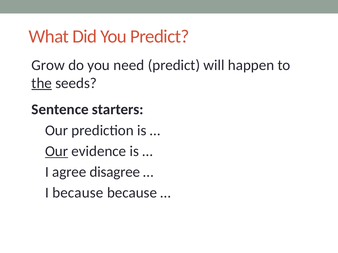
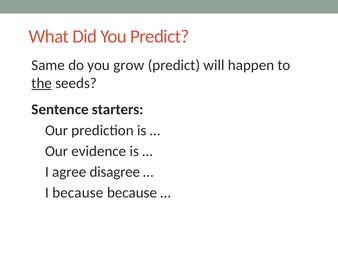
Grow: Grow -> Same
need: need -> grow
Our at (57, 151) underline: present -> none
